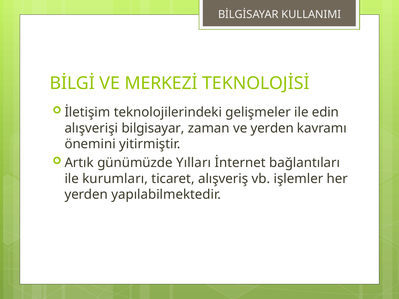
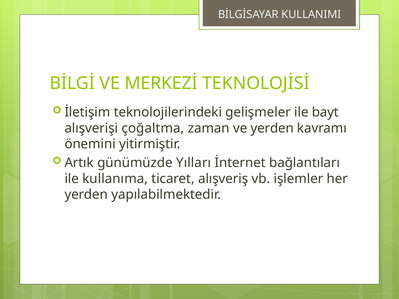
edin: edin -> bayt
bilgisayar: bilgisayar -> çoğaltma
kurumları: kurumları -> kullanıma
